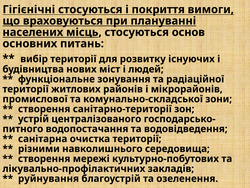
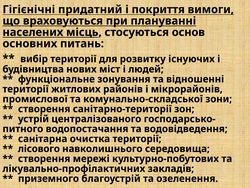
Гігієнічні стосуються: стосуються -> придатний
радіаційної: радіаційної -> відношенні
різними: різними -> лісового
руйнування: руйнування -> приземного
